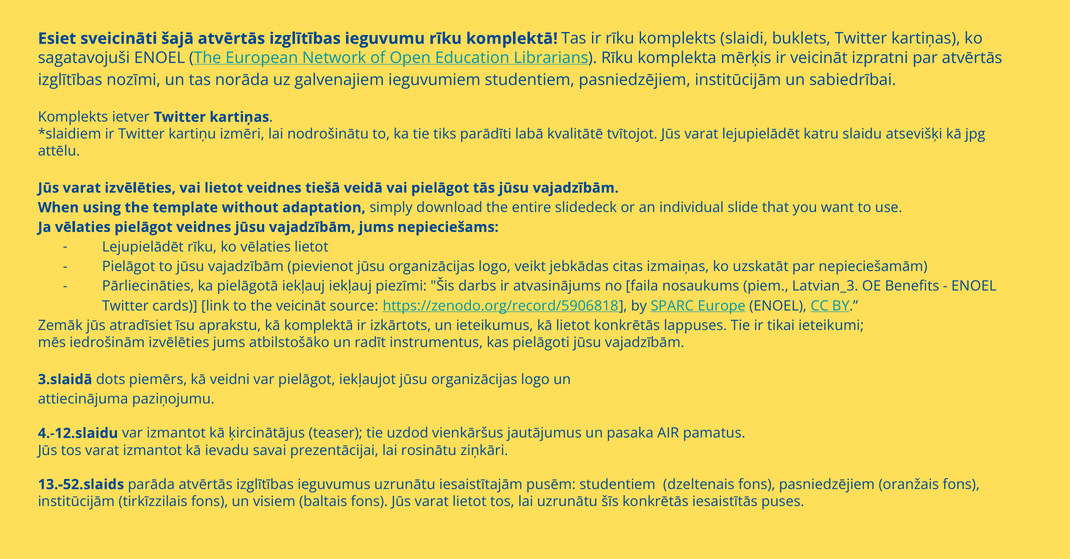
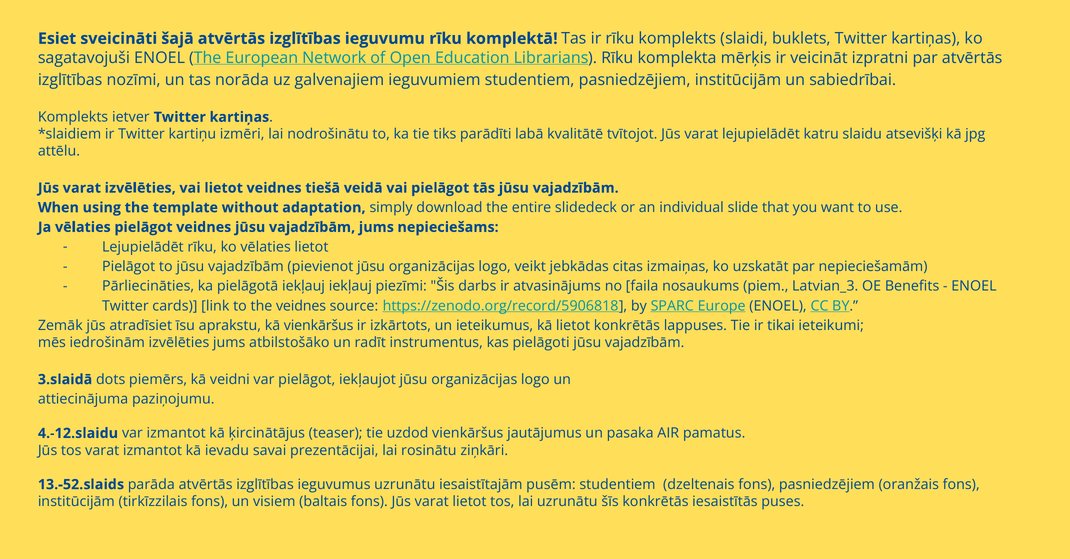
the veicināt: veicināt -> veidnes
kā komplektā: komplektā -> vienkāršus
